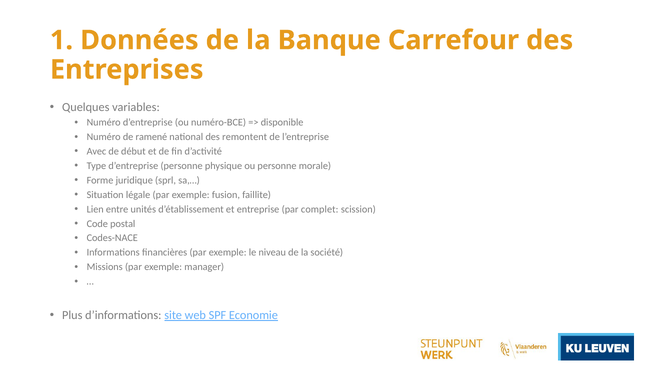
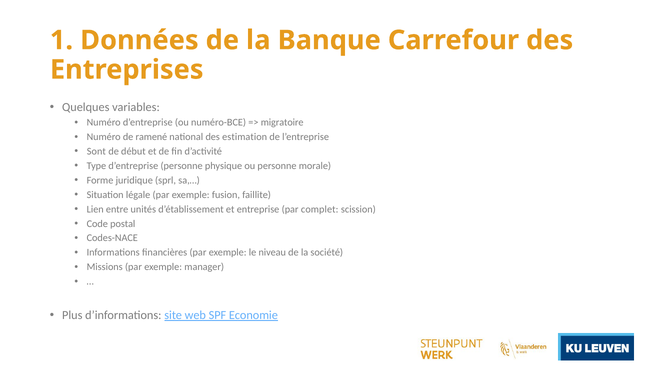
disponible: disponible -> migratoire
remontent: remontent -> estimation
Avec: Avec -> Sont
